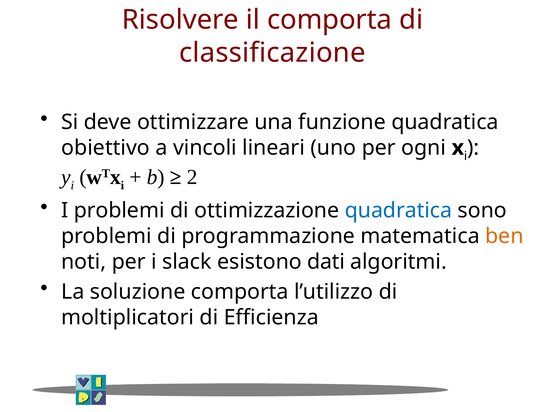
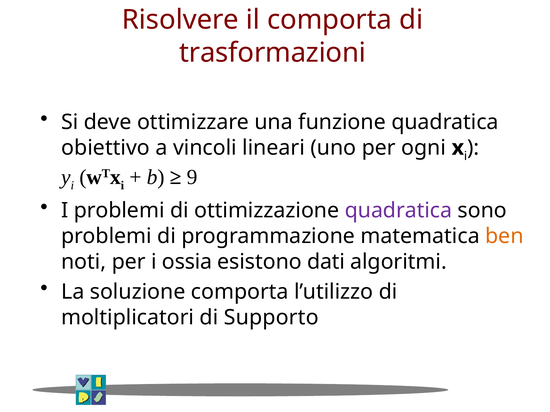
classificazione: classificazione -> trasformazioni
2: 2 -> 9
quadratica at (398, 211) colour: blue -> purple
slack: slack -> ossia
Efficienza: Efficienza -> Supporto
